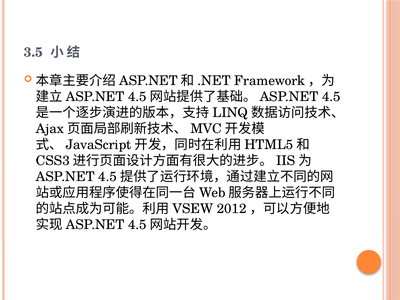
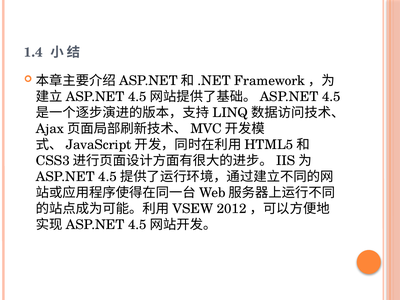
3.5: 3.5 -> 1.4
